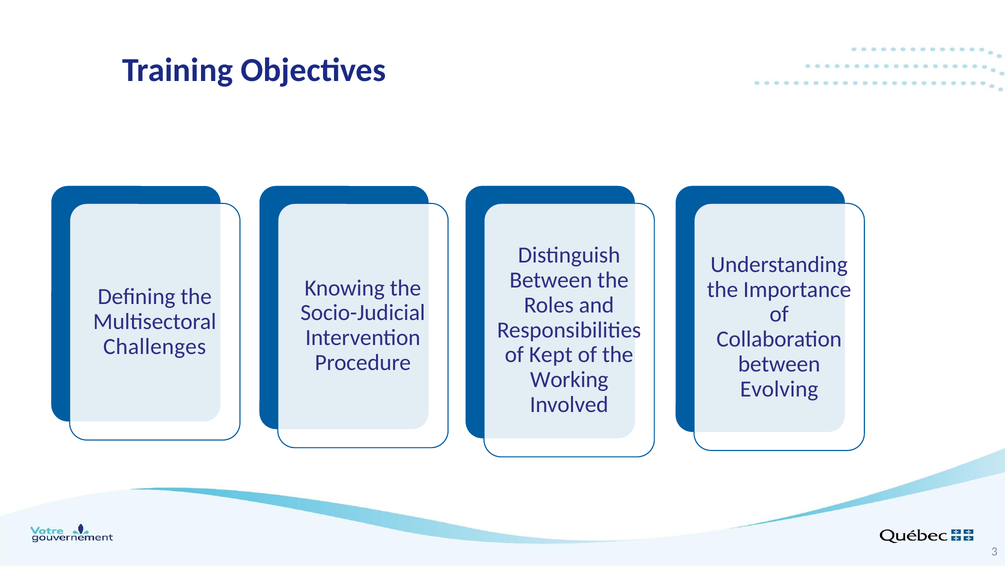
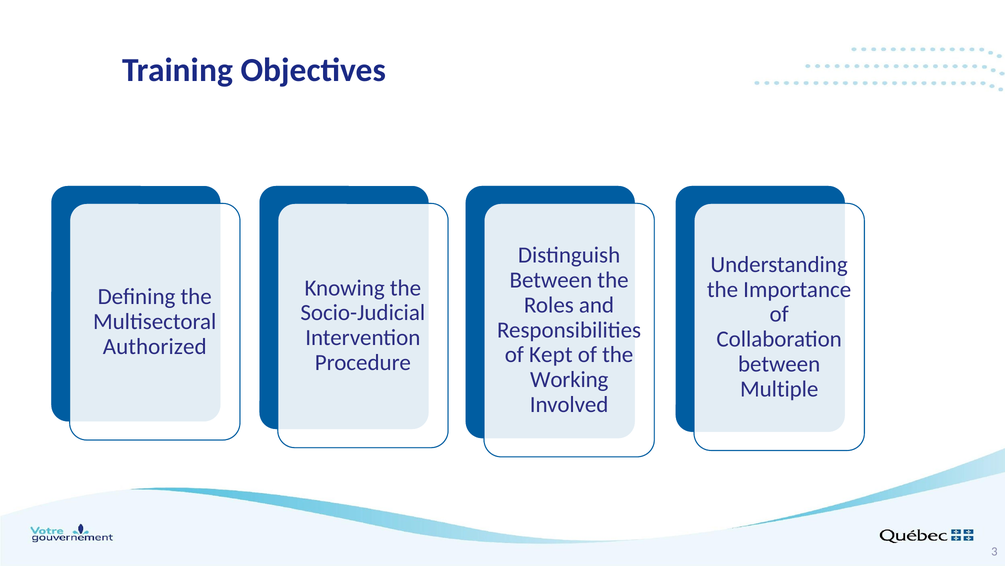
Challenges: Challenges -> Authorized
Evolving: Evolving -> Multiple
